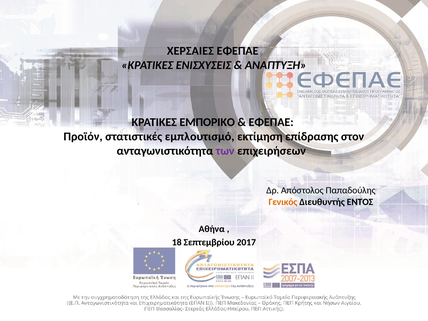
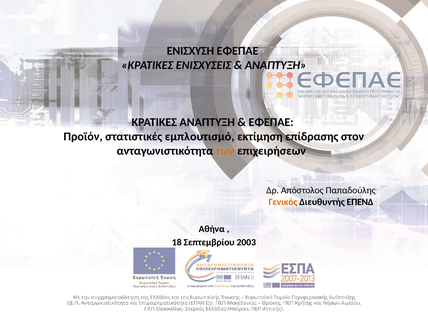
ΧΕΡΣΑΙΕΣ: ΧΕΡΣΑΙΕΣ -> ΕΝΙΣΧΥΣΗ
ΚΡΑΤΙΚΕΣ ΕΜΠΟΡΙΚΟ: ΕΜΠΟΡΙΚΟ -> ΑΝΑΠΤΥΞΗ
των colour: purple -> orange
ΕΝΤΟΣ: ΕΝΤΟΣ -> ΕΠΕΝΔ
2017: 2017 -> 2003
